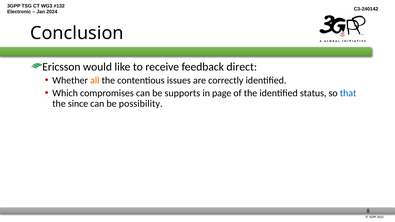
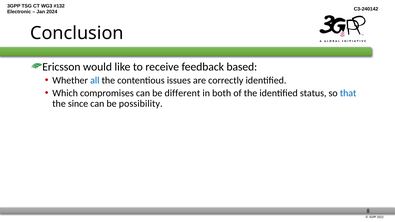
direct: direct -> based
all colour: orange -> blue
supports: supports -> different
page: page -> both
